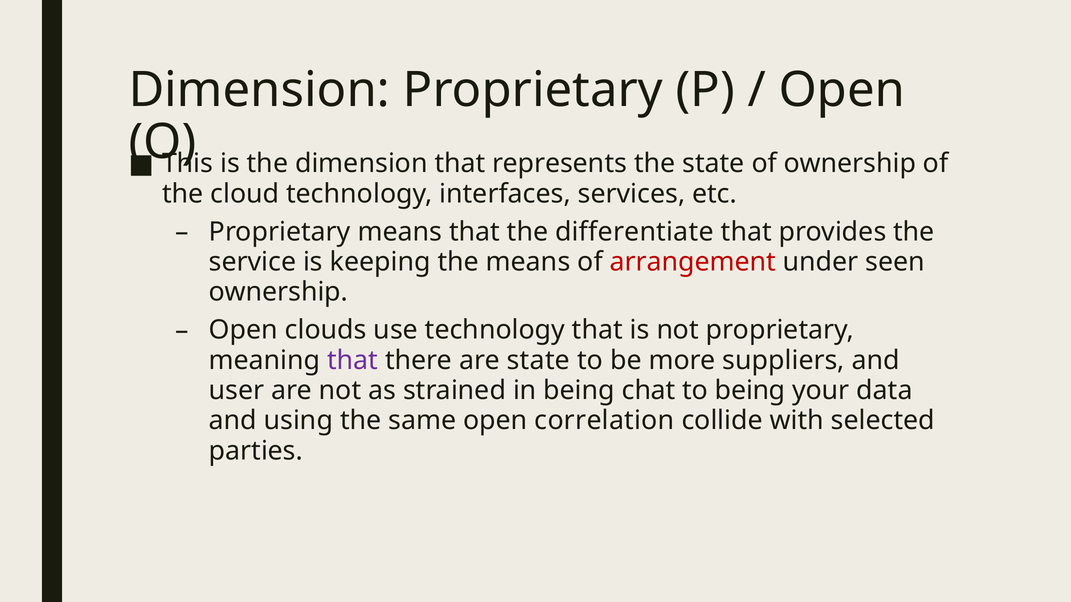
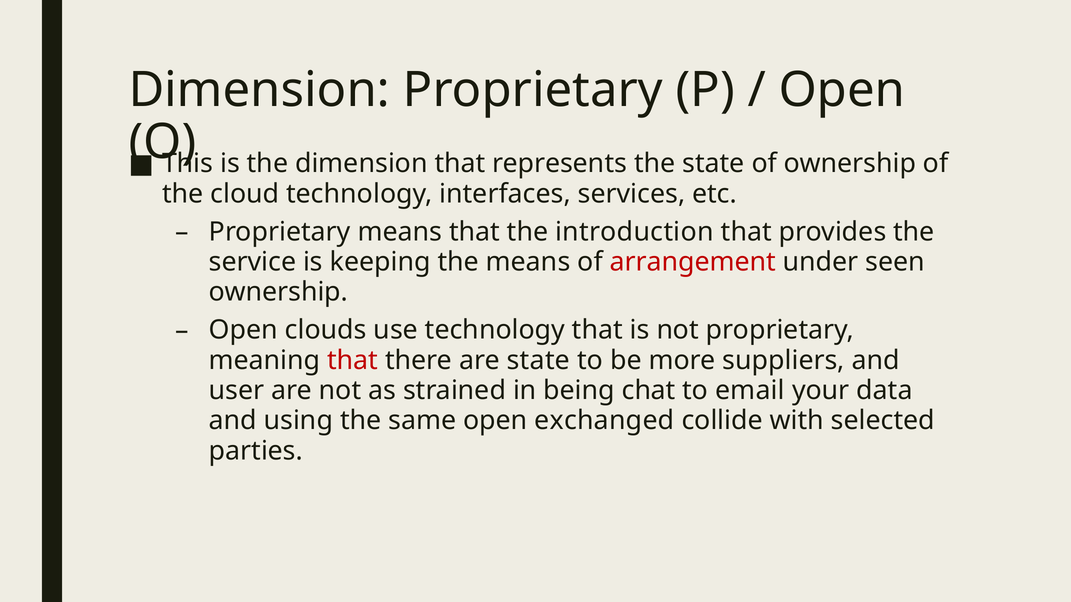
differentiate: differentiate -> introduction
that at (353, 360) colour: purple -> red
to being: being -> email
correlation: correlation -> exchanged
